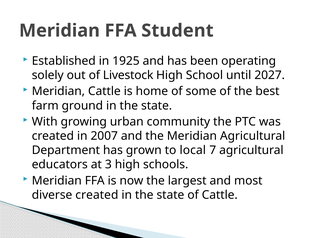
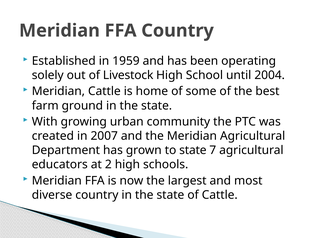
FFA Student: Student -> Country
1925: 1925 -> 1959
2027: 2027 -> 2004
to local: local -> state
3: 3 -> 2
diverse created: created -> country
